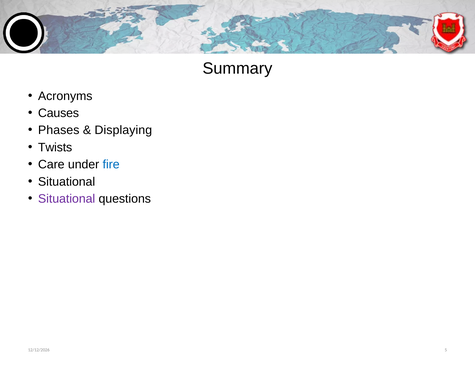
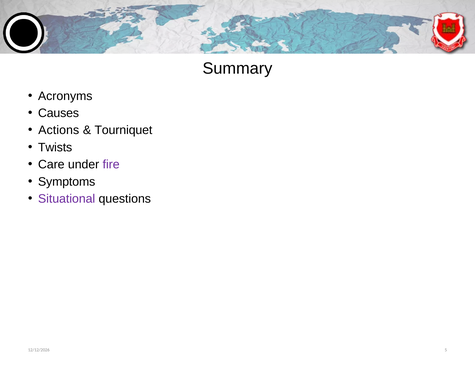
Phases: Phases -> Actions
Displaying: Displaying -> Tourniquet
fire colour: blue -> purple
Situational at (67, 182): Situational -> Symptoms
